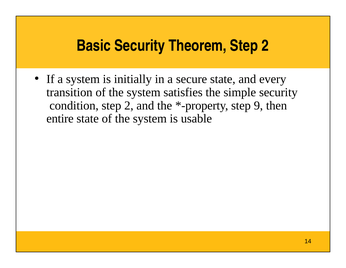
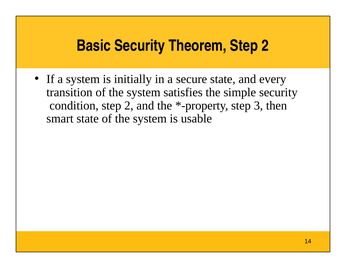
9: 9 -> 3
entire: entire -> smart
